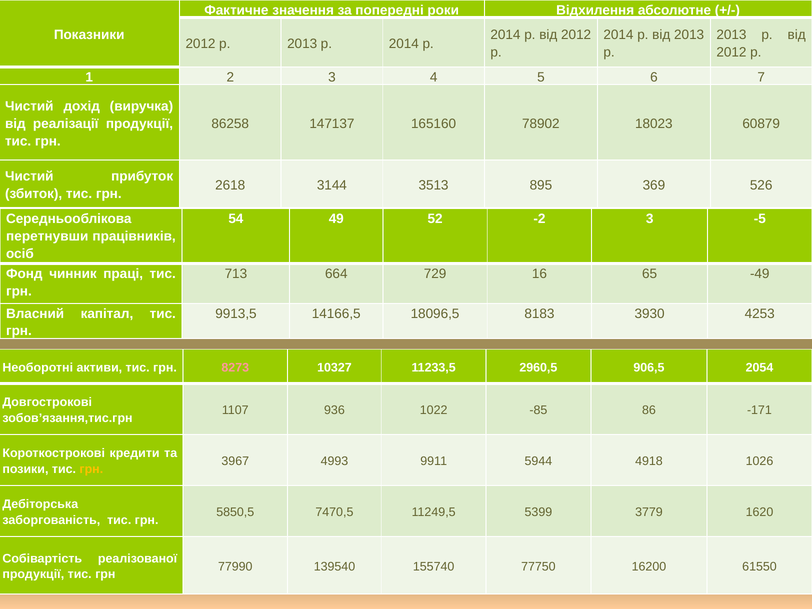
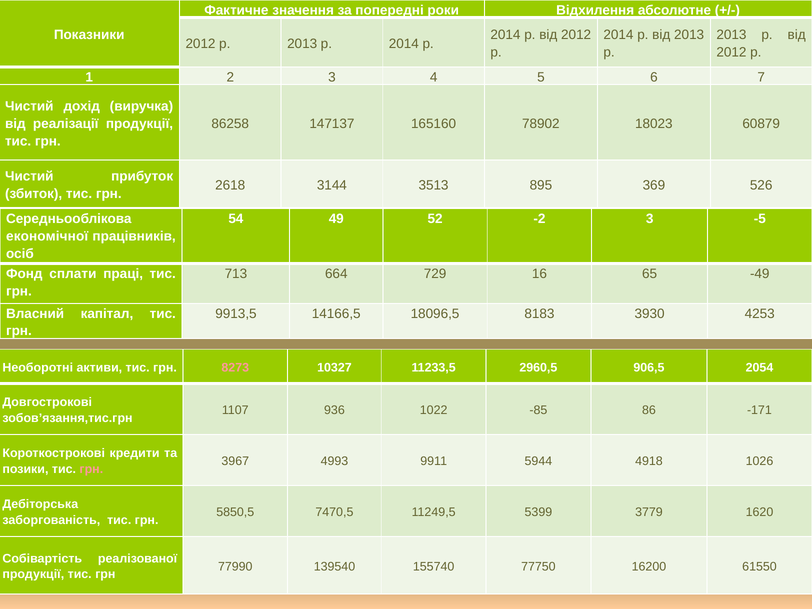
перетнувши: перетнувши -> економічної
чинник: чинник -> сплати
грн at (91, 469) colour: yellow -> pink
